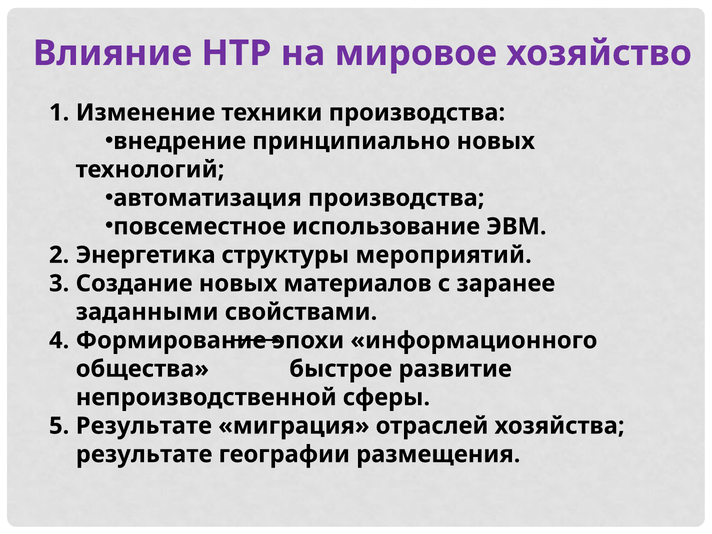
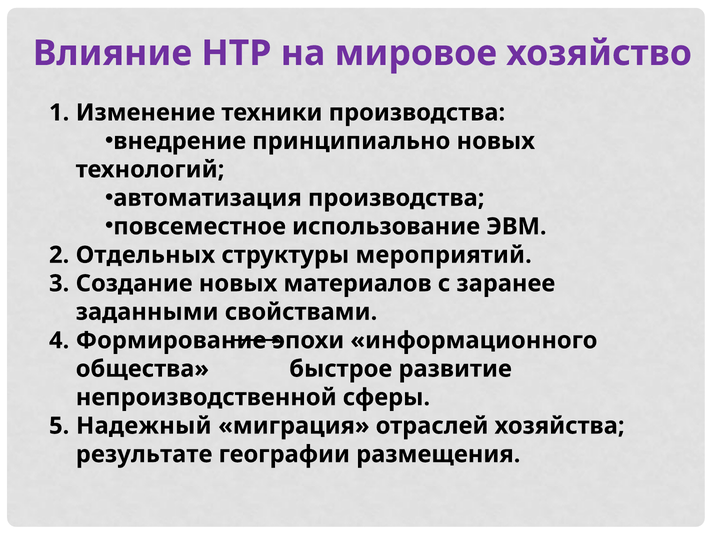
Энергетика: Энергетика -> Отдельных
Результате at (144, 426): Результате -> Надежный
